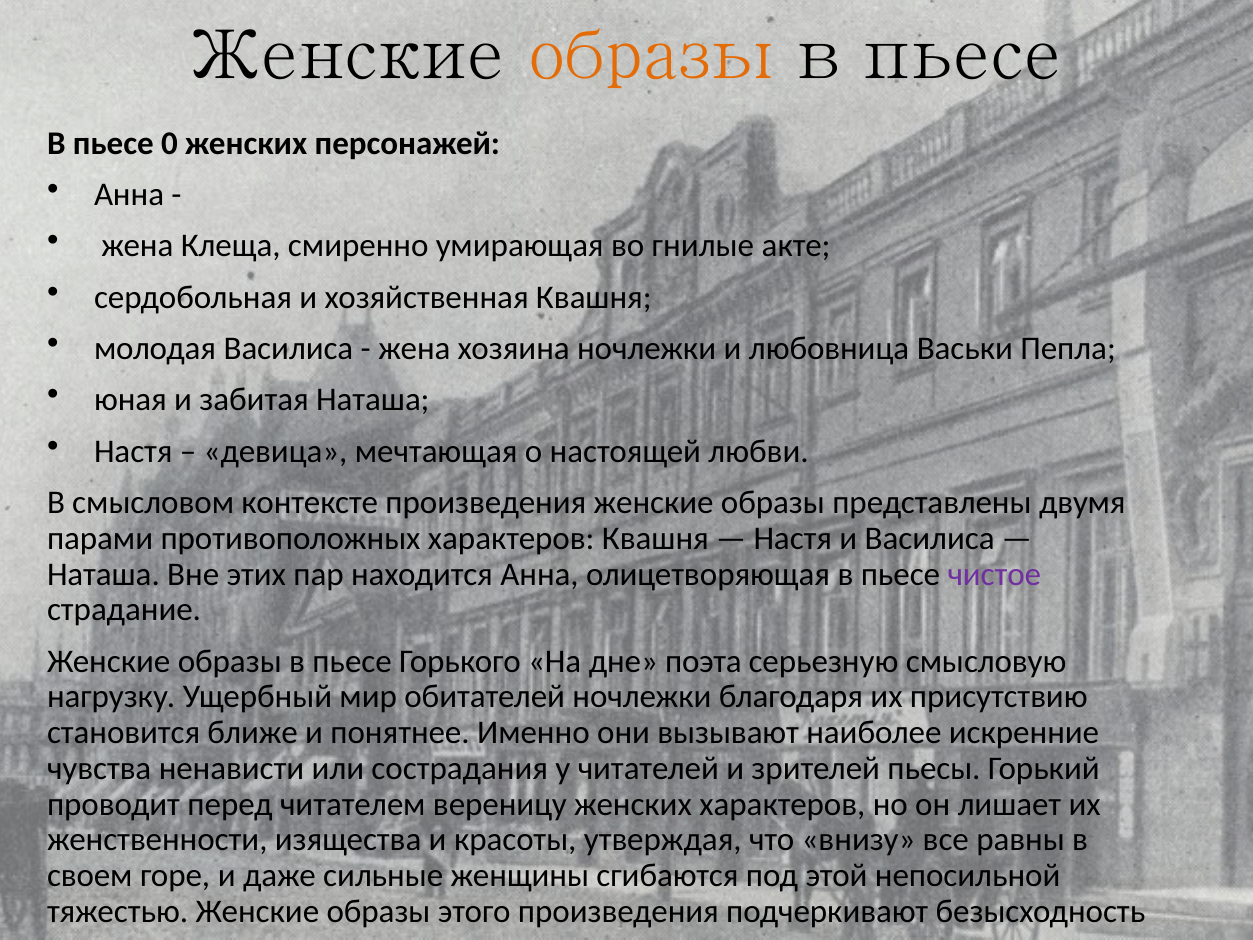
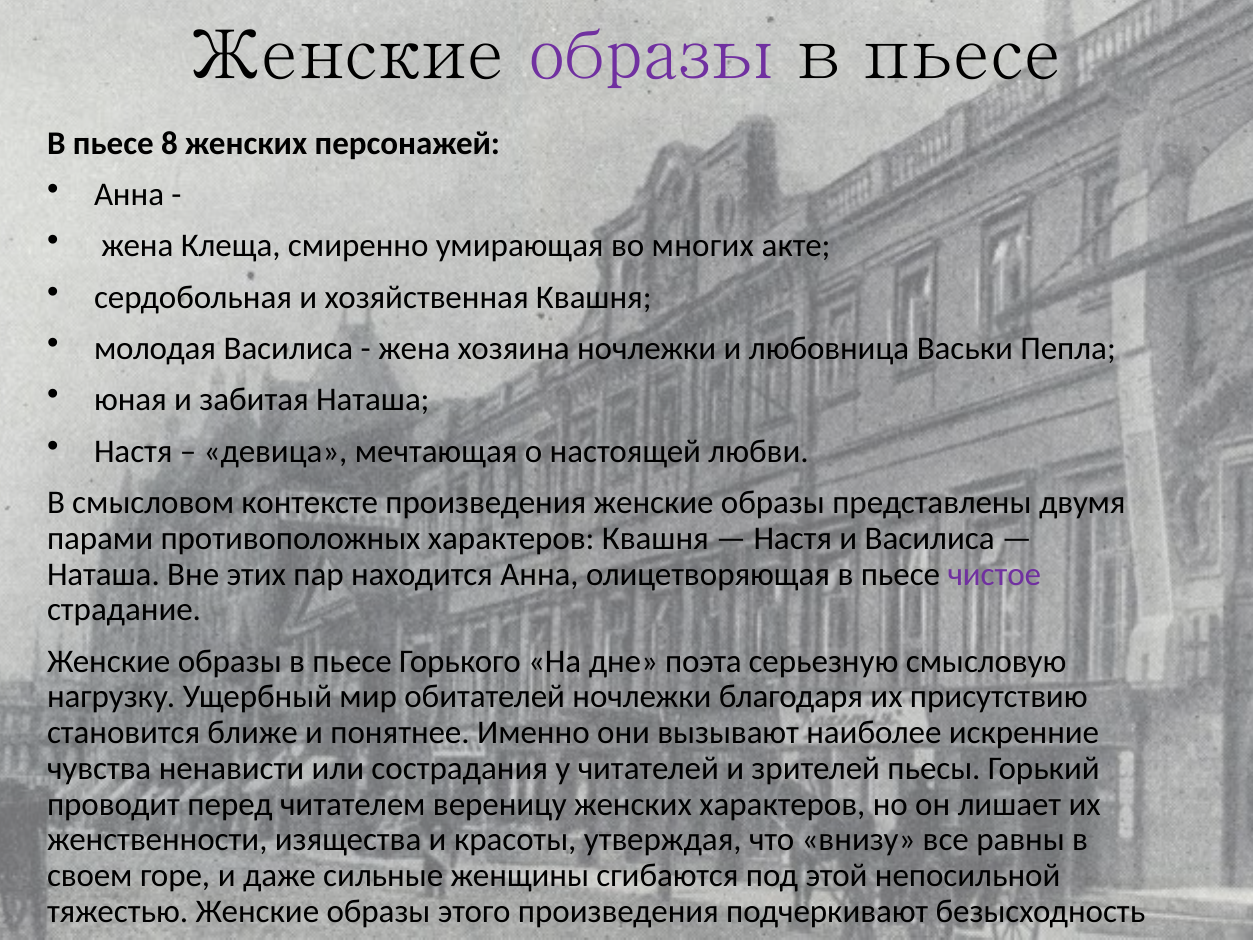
образы at (652, 55) colour: orange -> purple
0: 0 -> 8
гнилые: гнилые -> многих
